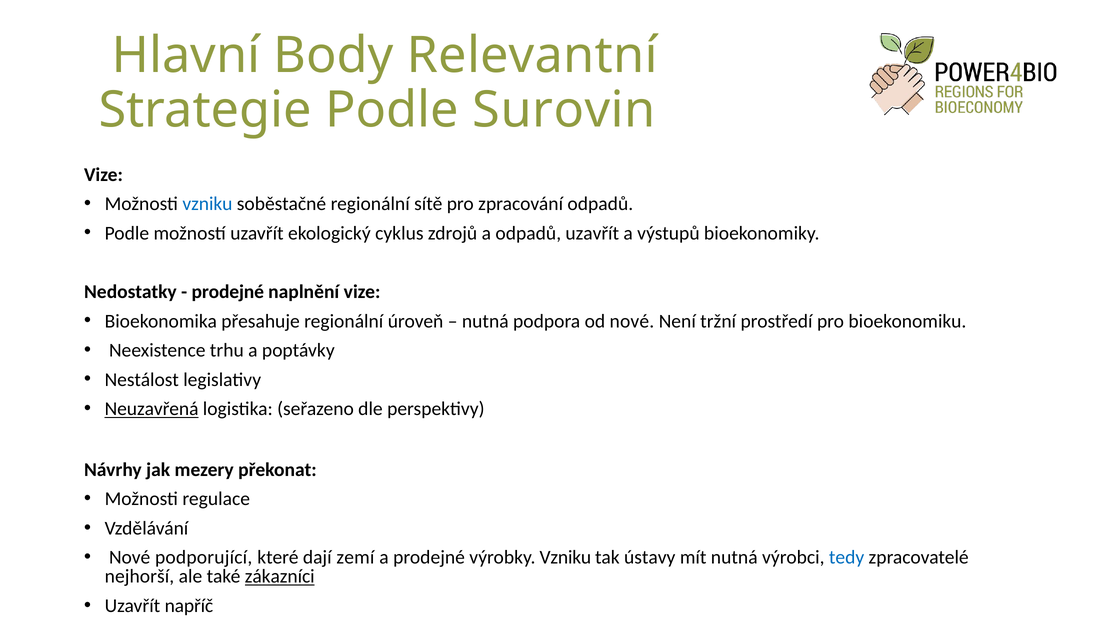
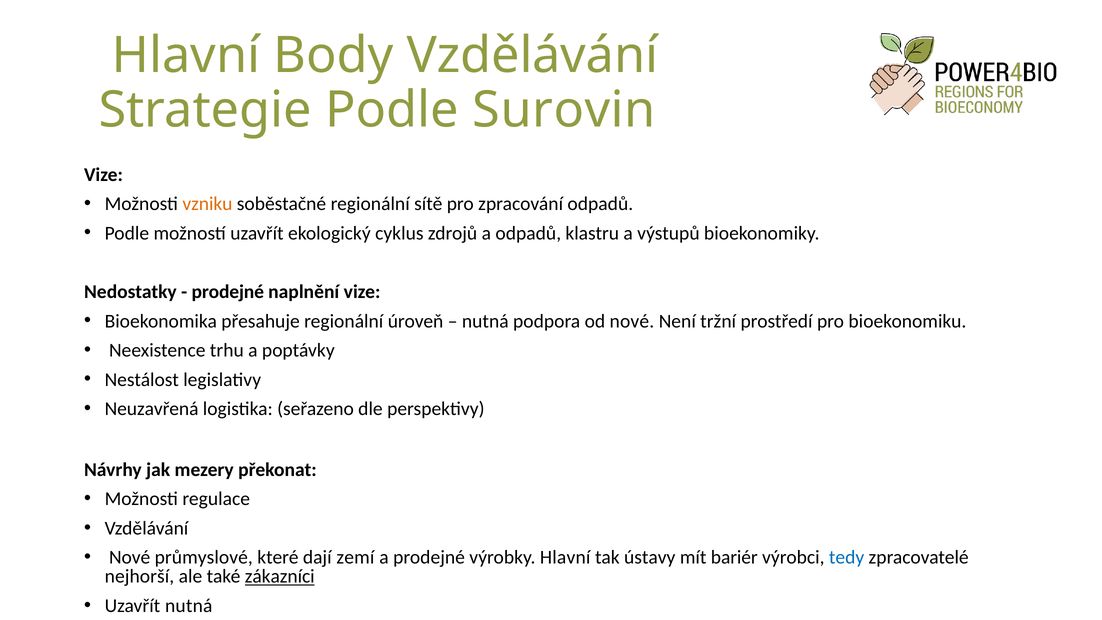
Body Relevantní: Relevantní -> Vzdělávání
vzniku at (207, 204) colour: blue -> orange
odpadů uzavřít: uzavřít -> klastru
Neuzavřená underline: present -> none
podporující: podporující -> průmyslové
výrobky Vzniku: Vzniku -> Hlavní
mít nutná: nutná -> bariér
Uzavřít napříč: napříč -> nutná
